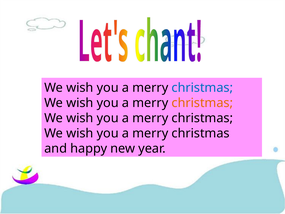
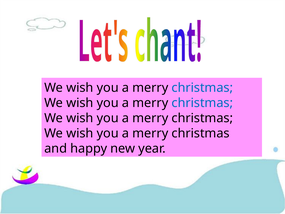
christmas at (202, 103) colour: orange -> blue
